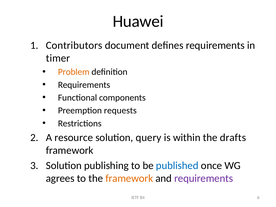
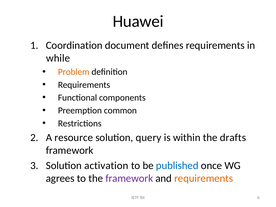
Contributors: Contributors -> Coordination
timer: timer -> while
requests: requests -> common
publishing: publishing -> activation
framework at (129, 178) colour: orange -> purple
requirements at (204, 178) colour: purple -> orange
